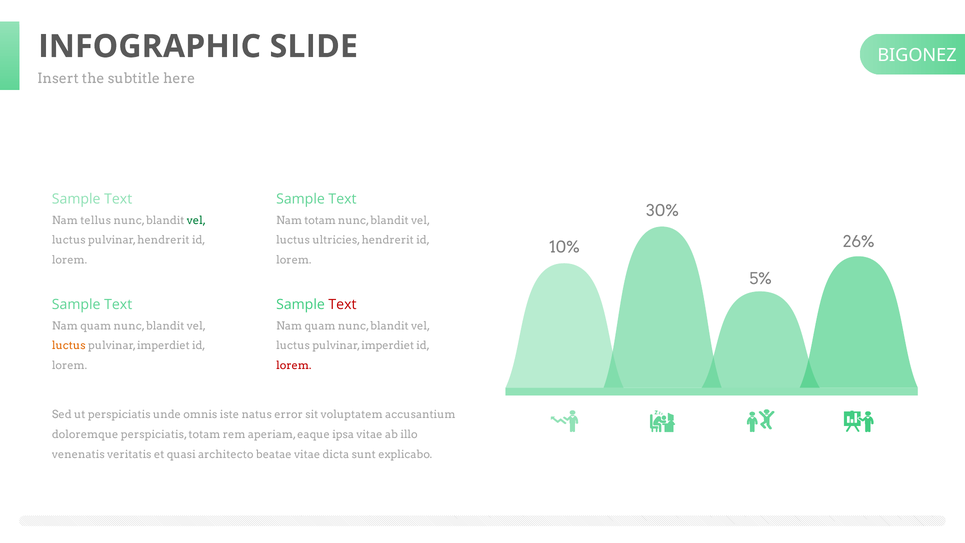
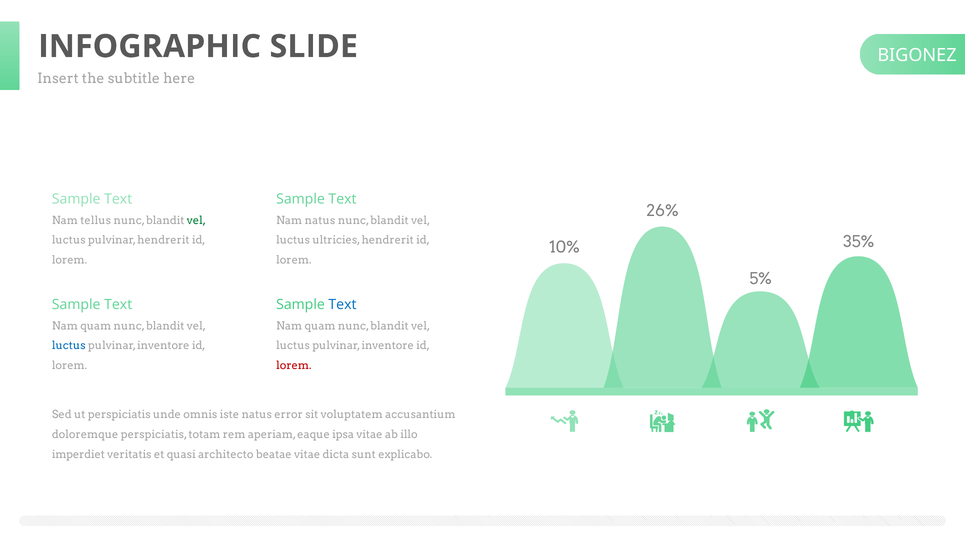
30%: 30% -> 26%
Nam totam: totam -> natus
26%: 26% -> 35%
Text at (343, 304) colour: red -> blue
luctus at (69, 346) colour: orange -> blue
imperdiet at (163, 346): imperdiet -> inventore
imperdiet at (388, 346): imperdiet -> inventore
venenatis: venenatis -> imperdiet
